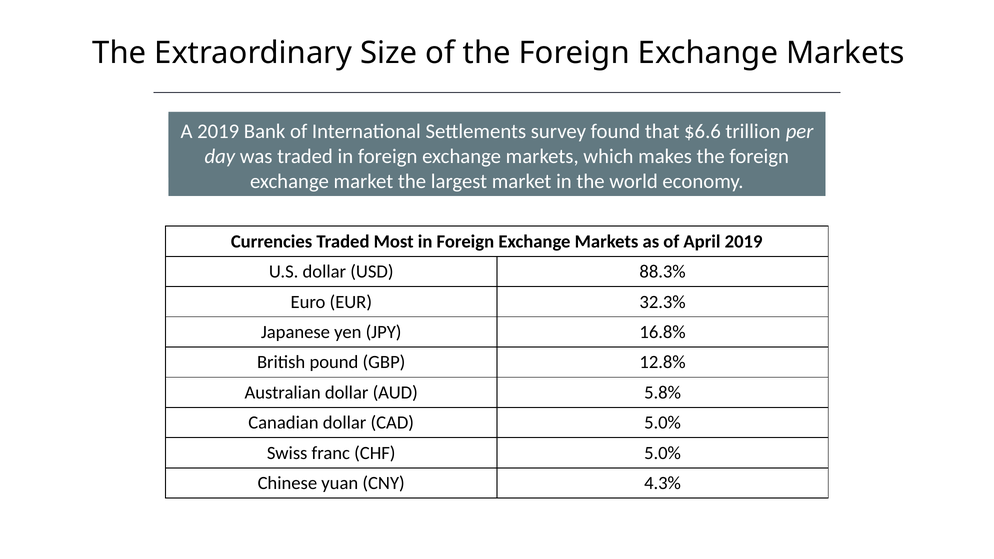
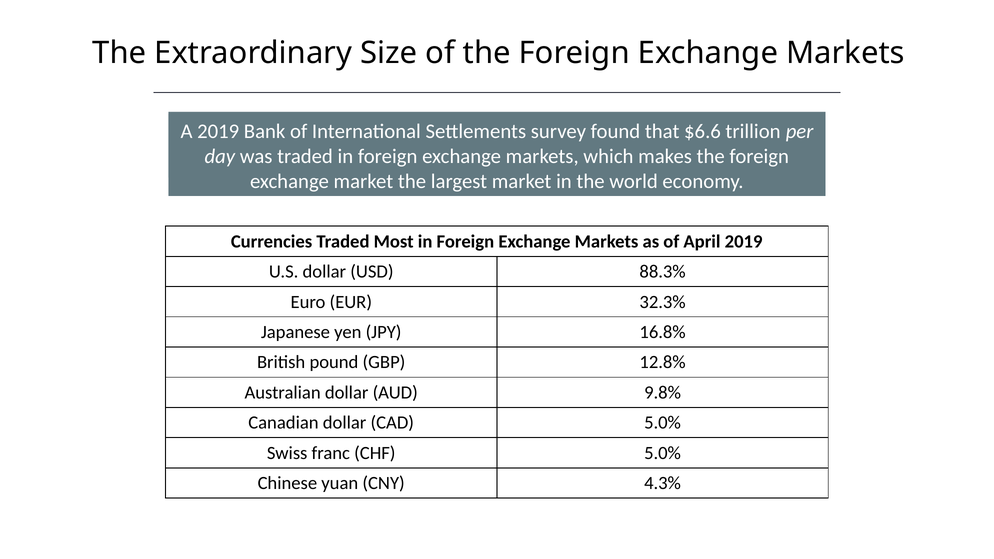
5.8%: 5.8% -> 9.8%
